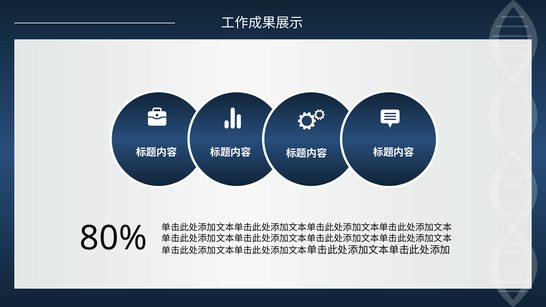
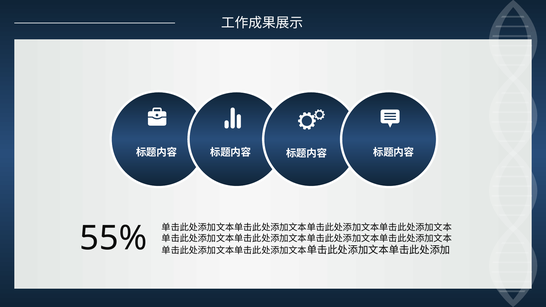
80%: 80% -> 55%
